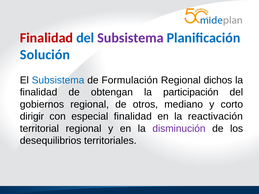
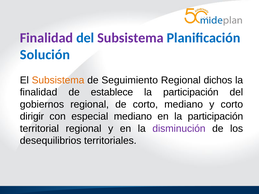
Finalidad at (46, 38) colour: red -> purple
Subsistema at (58, 80) colour: blue -> orange
Formulación: Formulación -> Seguimiento
obtengan: obtengan -> establece
de otros: otros -> corto
especial finalidad: finalidad -> mediano
en la reactivación: reactivación -> participación
